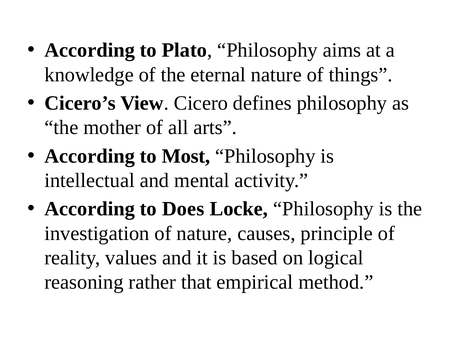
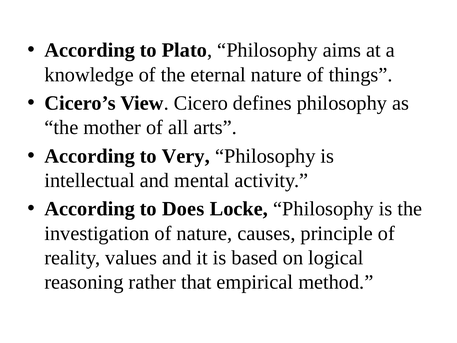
Most: Most -> Very
